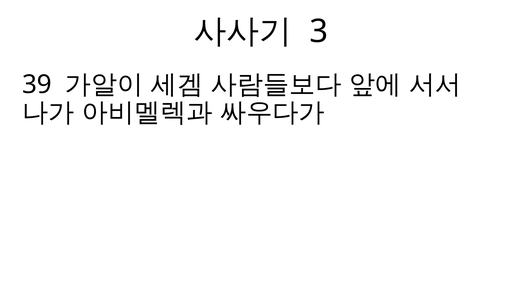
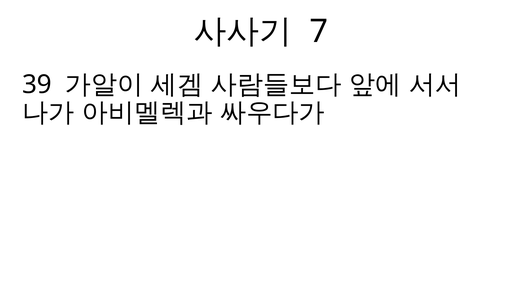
3: 3 -> 7
